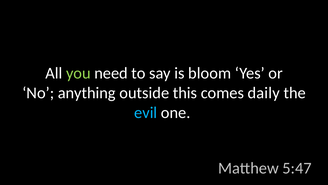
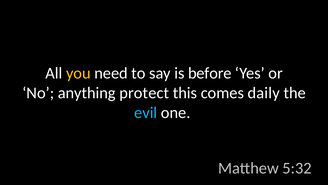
you colour: light green -> yellow
bloom: bloom -> before
outside: outside -> protect
5:47: 5:47 -> 5:32
